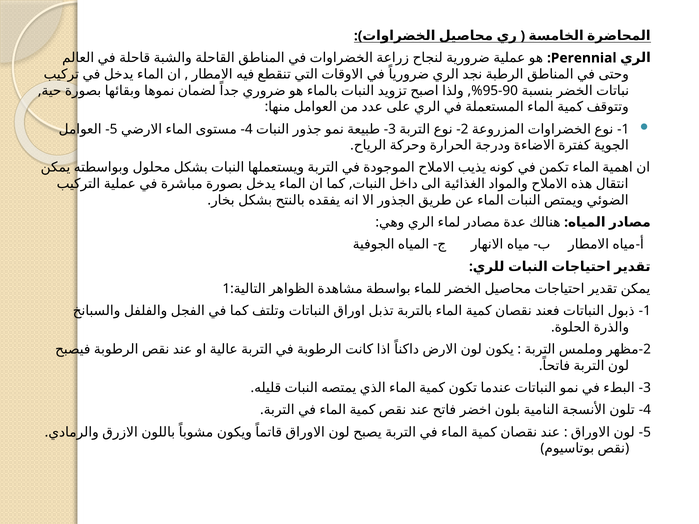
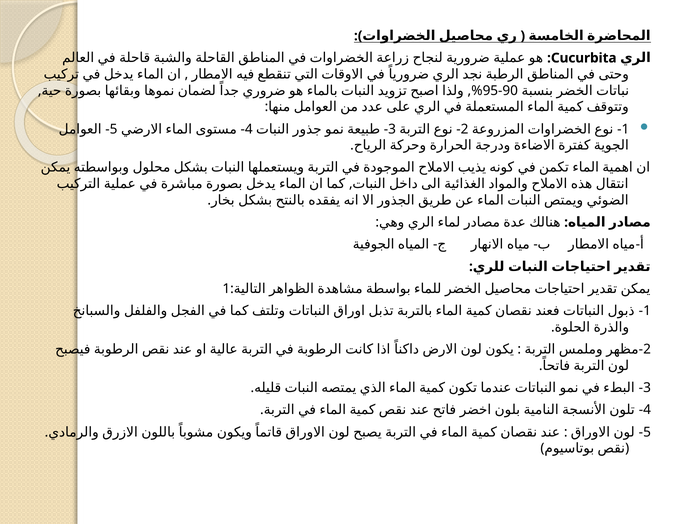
Perennial: Perennial -> Cucurbita
